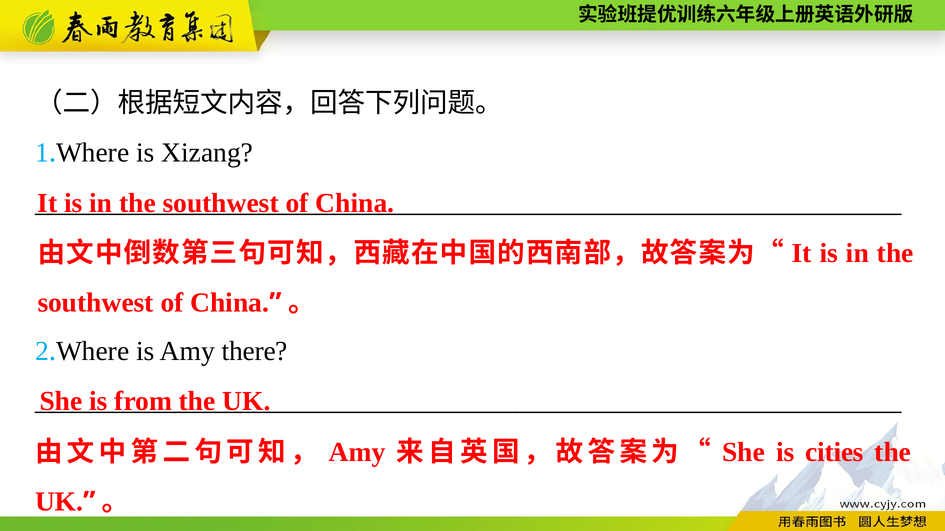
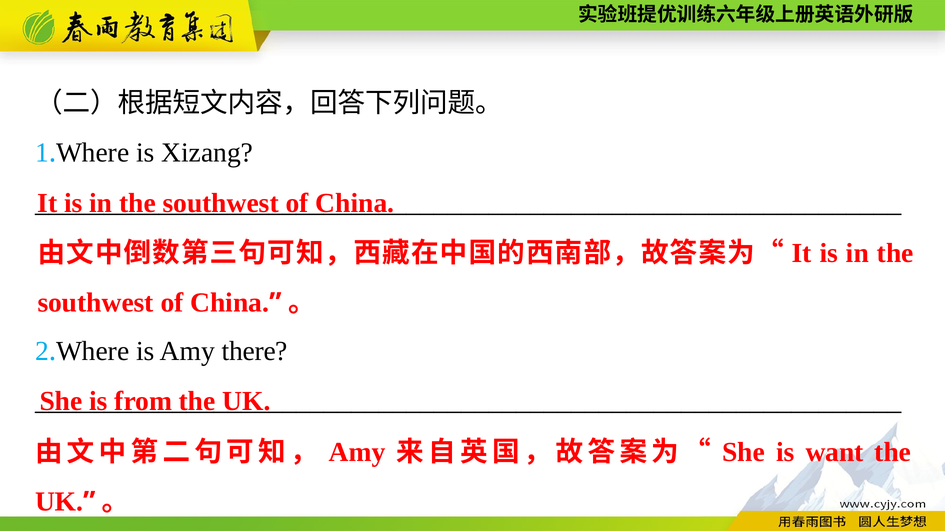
cities: cities -> want
